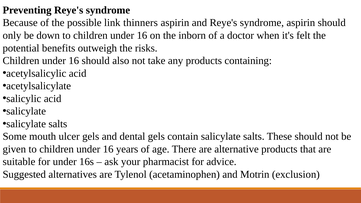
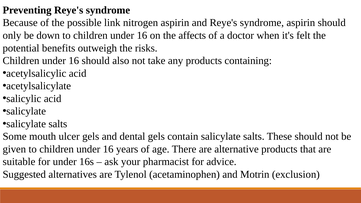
thinners: thinners -> nitrogen
inborn: inborn -> affects
